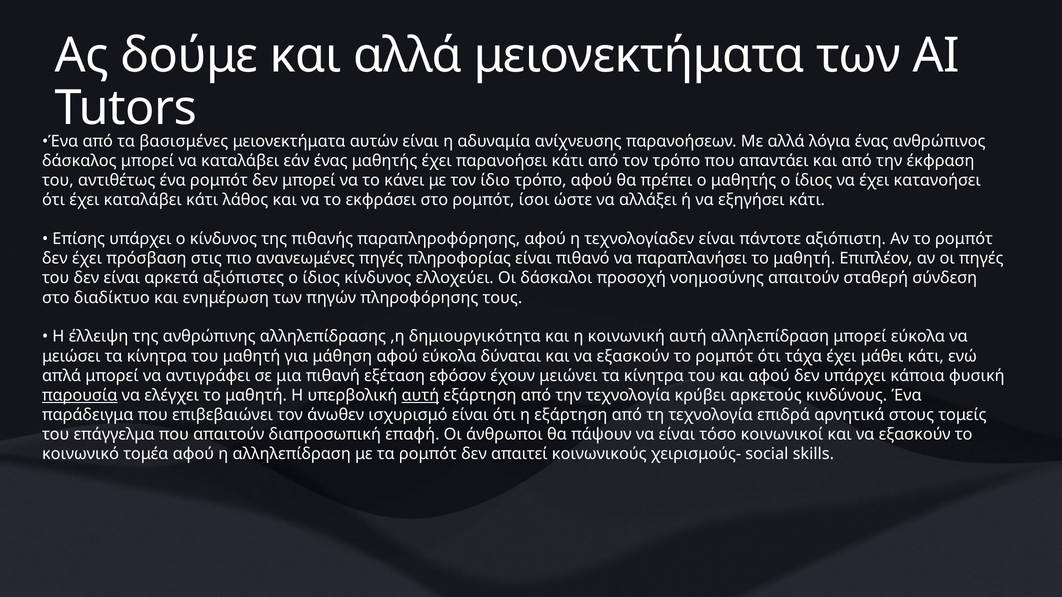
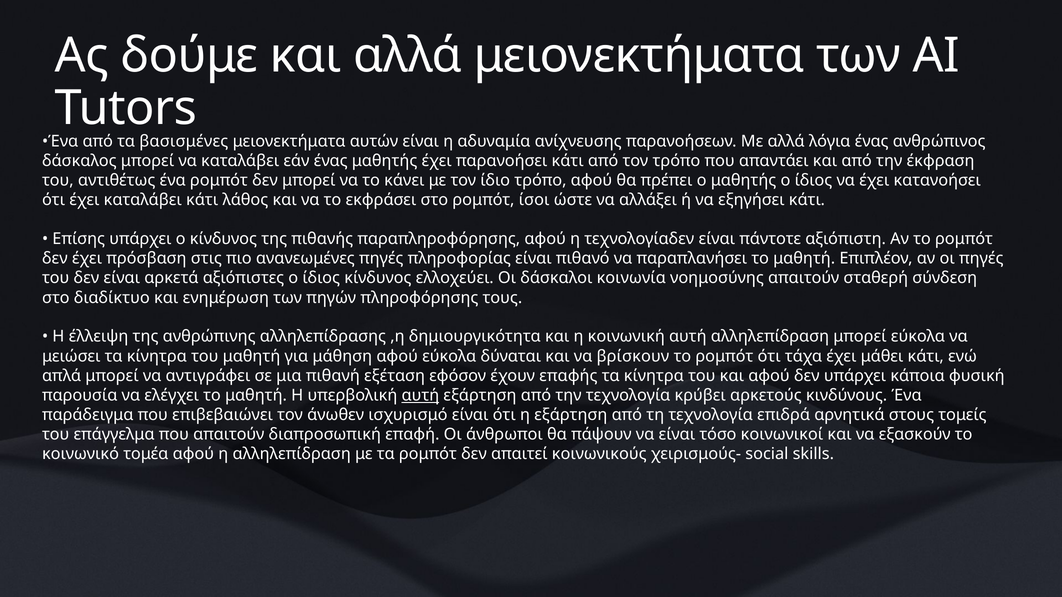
προσοχή: προσοχή -> κοινωνία
δύναται και να εξασκούν: εξασκούν -> βρίσκουν
μειώνει: μειώνει -> επαφής
παρουσία underline: present -> none
